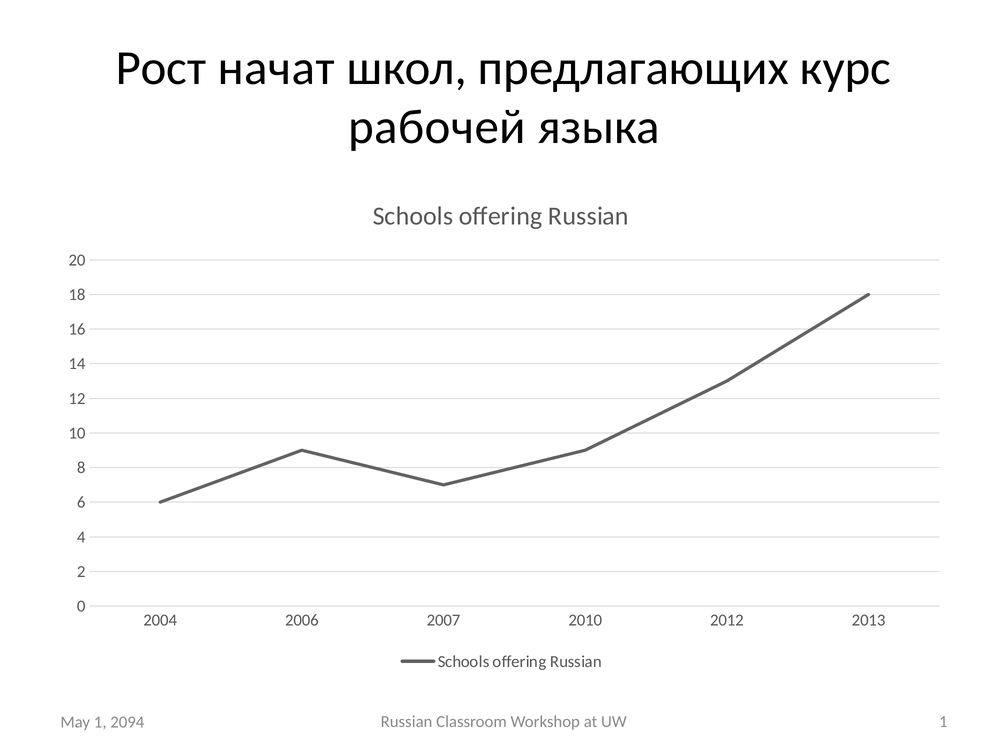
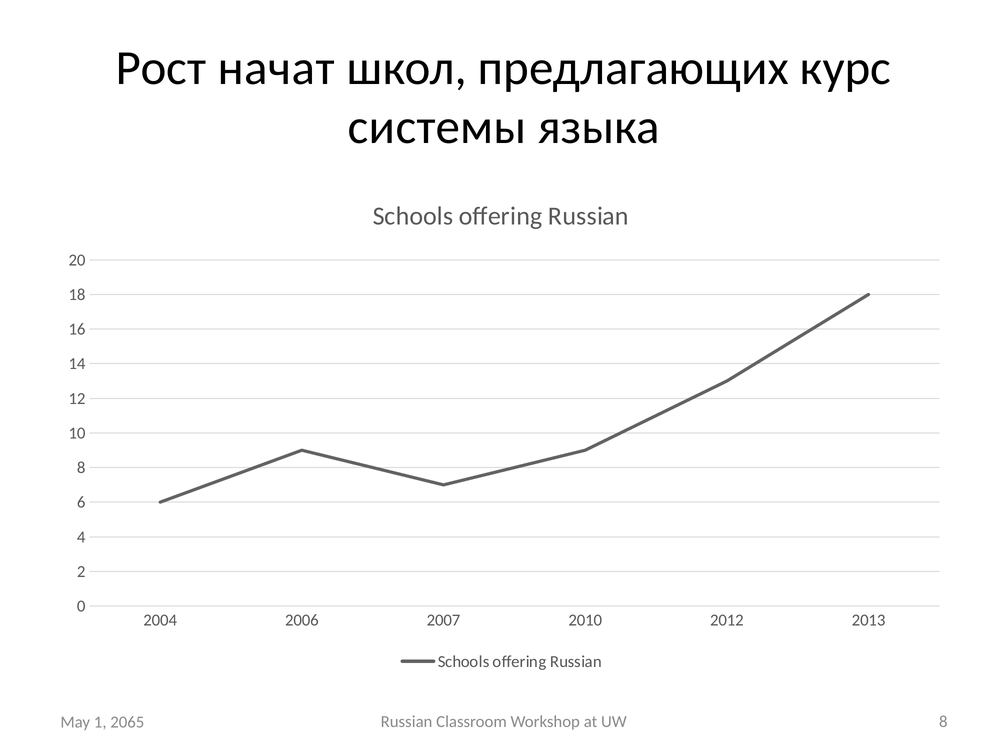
рабочей: рабочей -> системы
UW 1: 1 -> 8
2094: 2094 -> 2065
